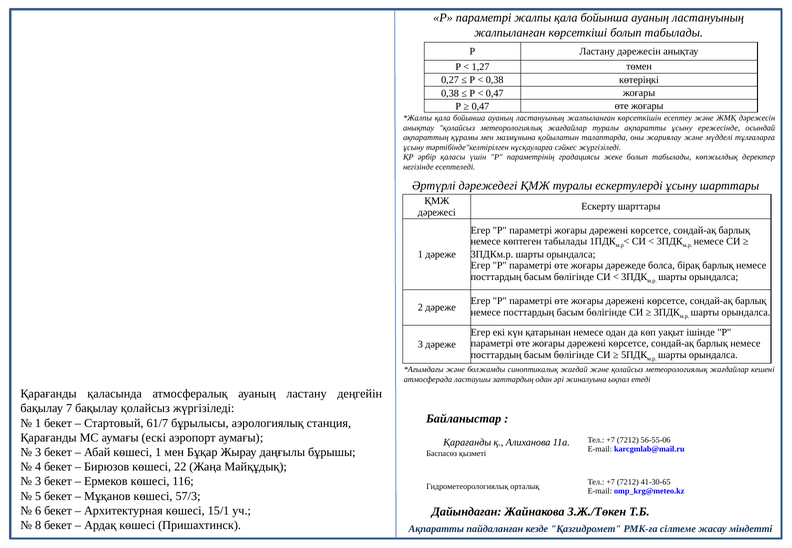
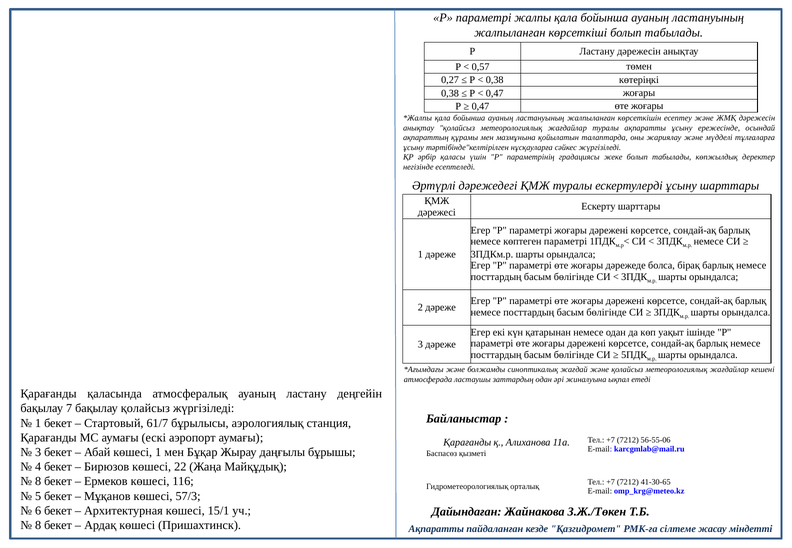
1,27: 1,27 -> 0,57
көптеген табылады: табылады -> параметрі
3 at (38, 482): 3 -> 8
